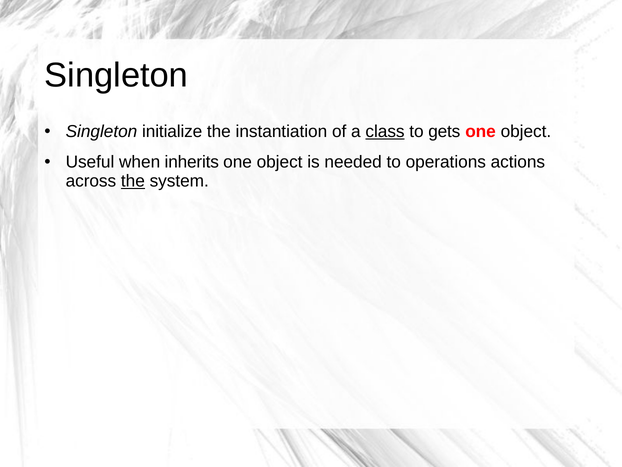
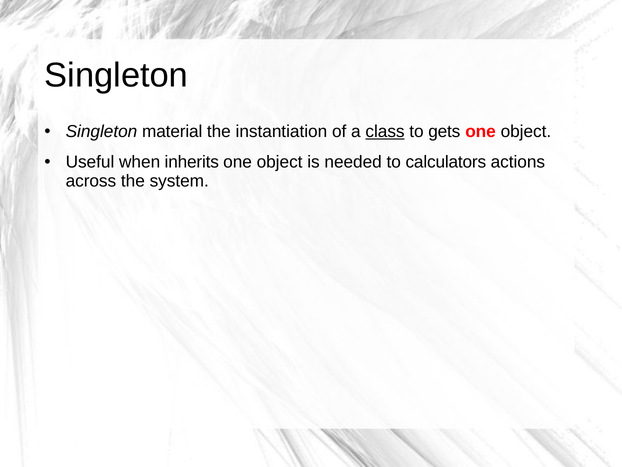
initialize: initialize -> material
operations: operations -> calculators
the at (133, 181) underline: present -> none
